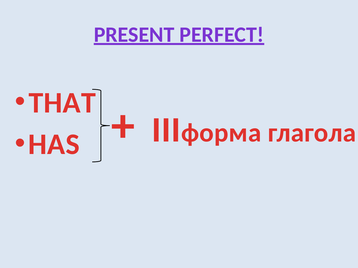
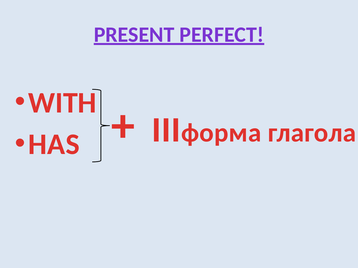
THAT: THAT -> WITH
